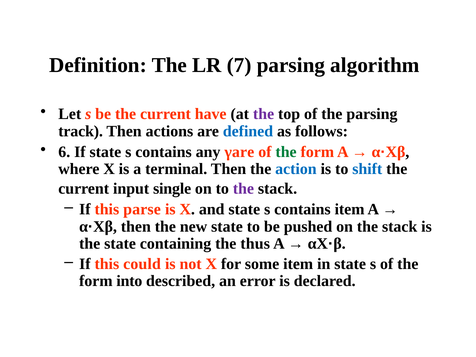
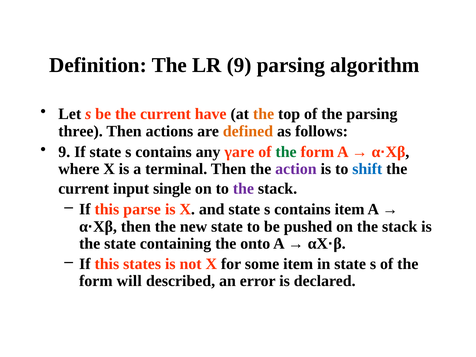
LR 7: 7 -> 9
the at (264, 114) colour: purple -> orange
track: track -> three
defined colour: blue -> orange
6 at (64, 152): 6 -> 9
action colour: blue -> purple
thus: thus -> onto
could: could -> states
into: into -> will
